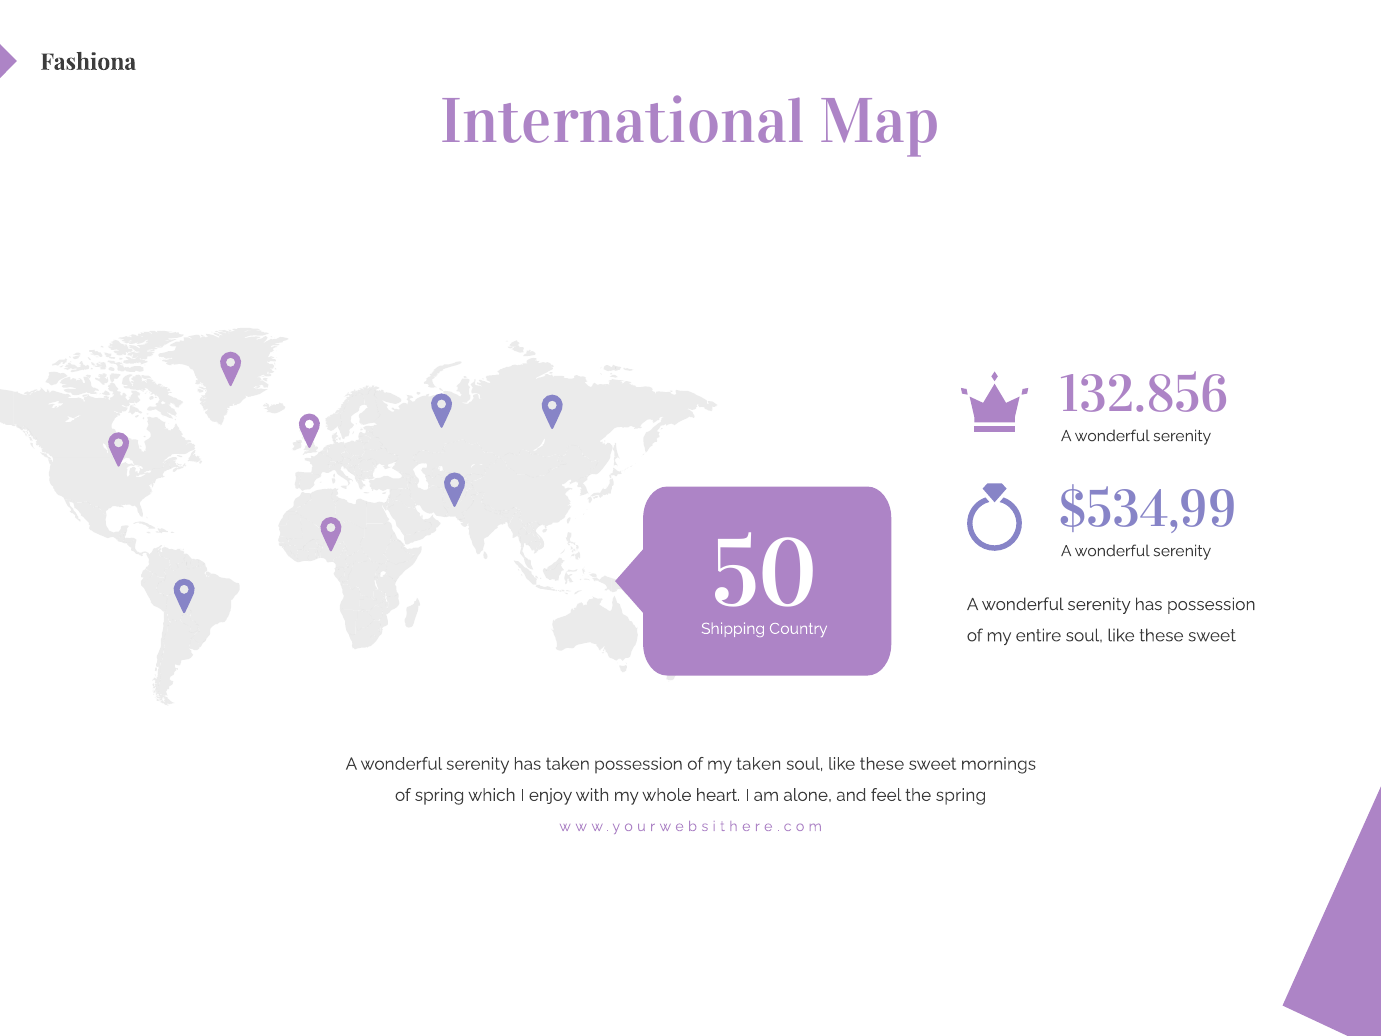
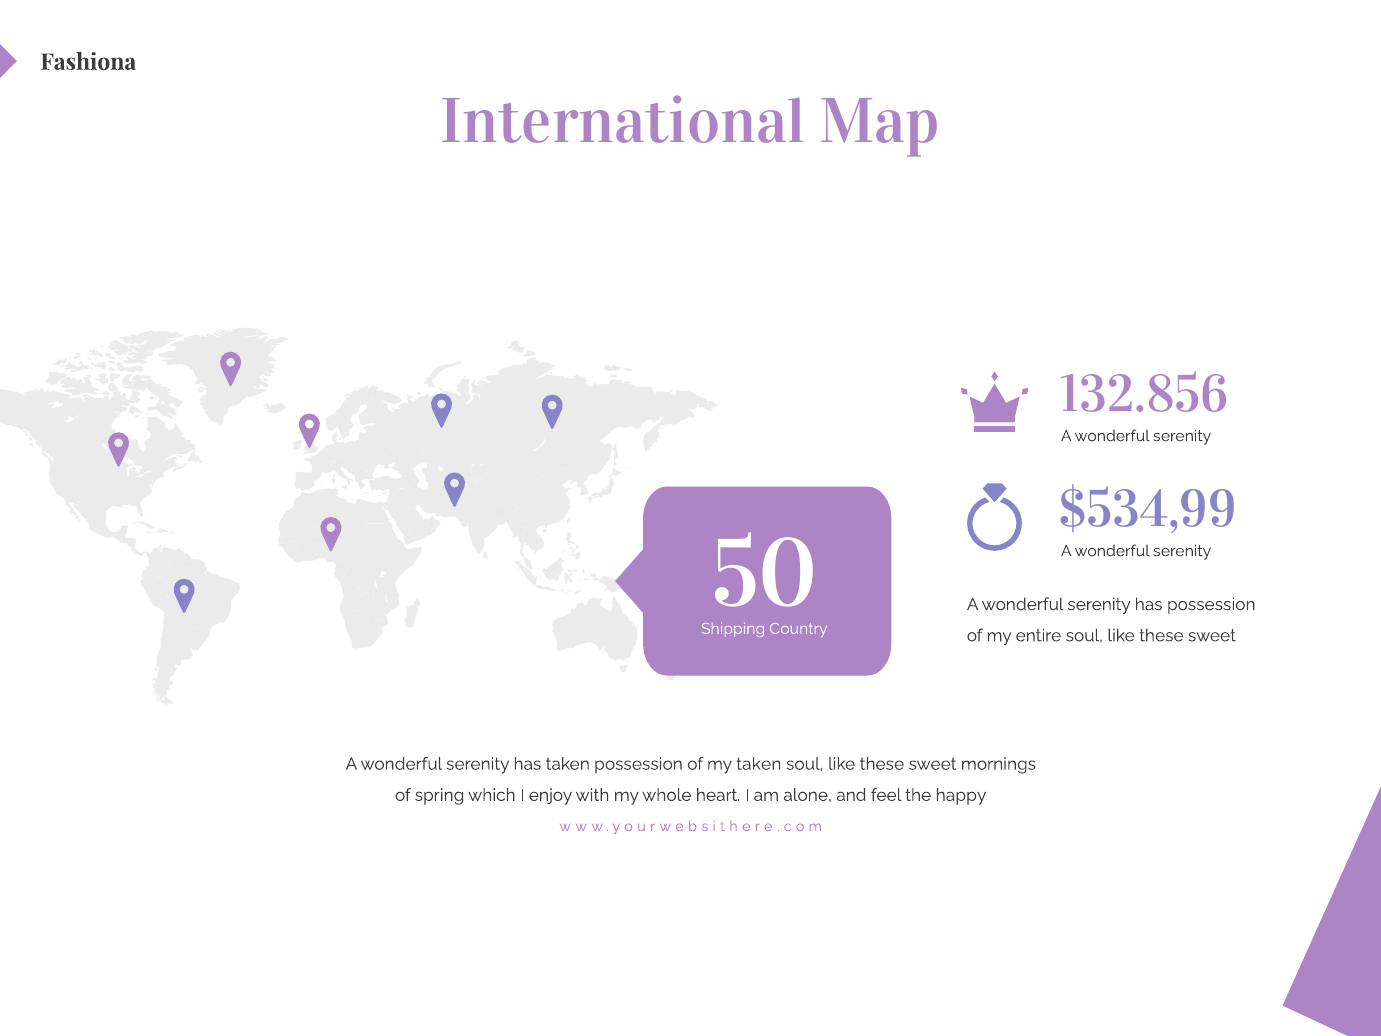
the spring: spring -> happy
